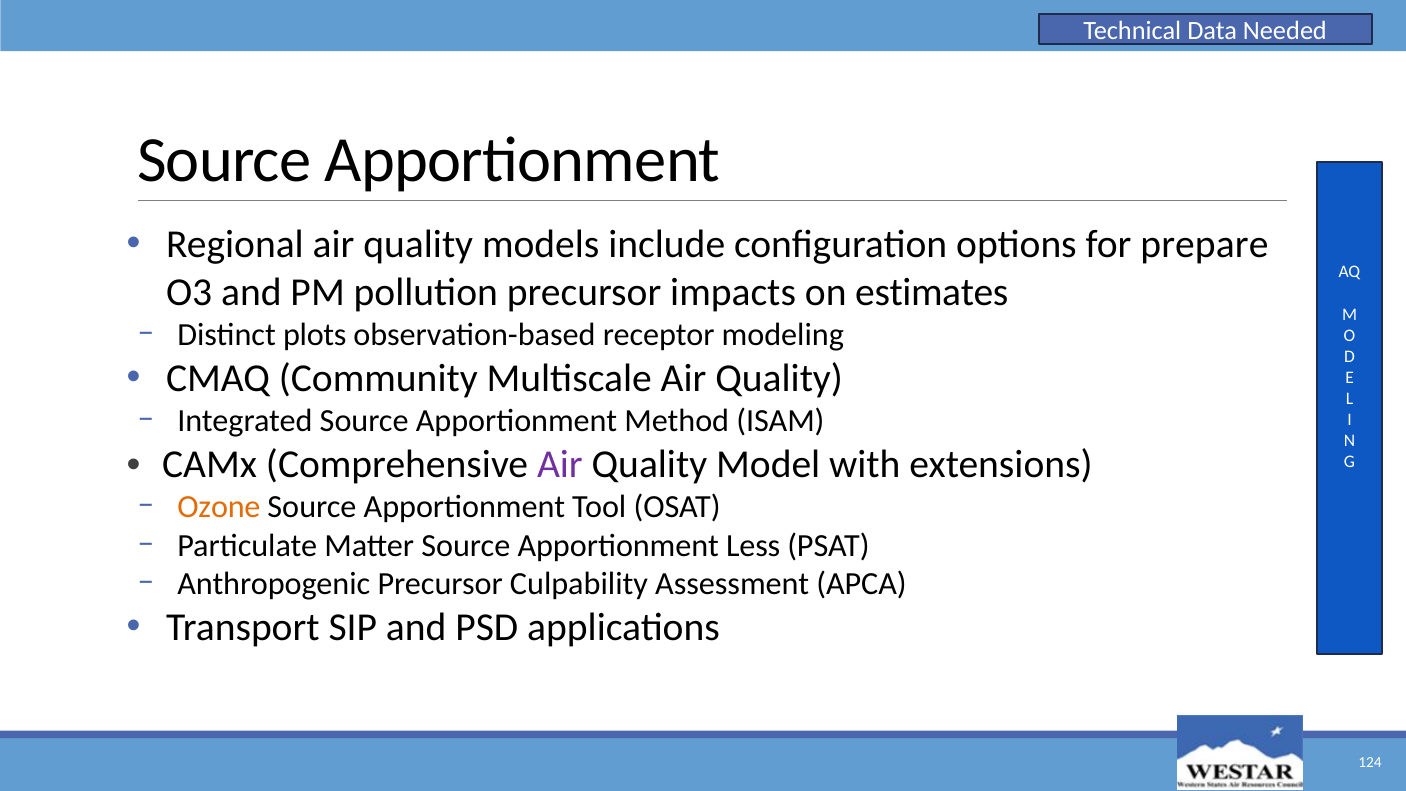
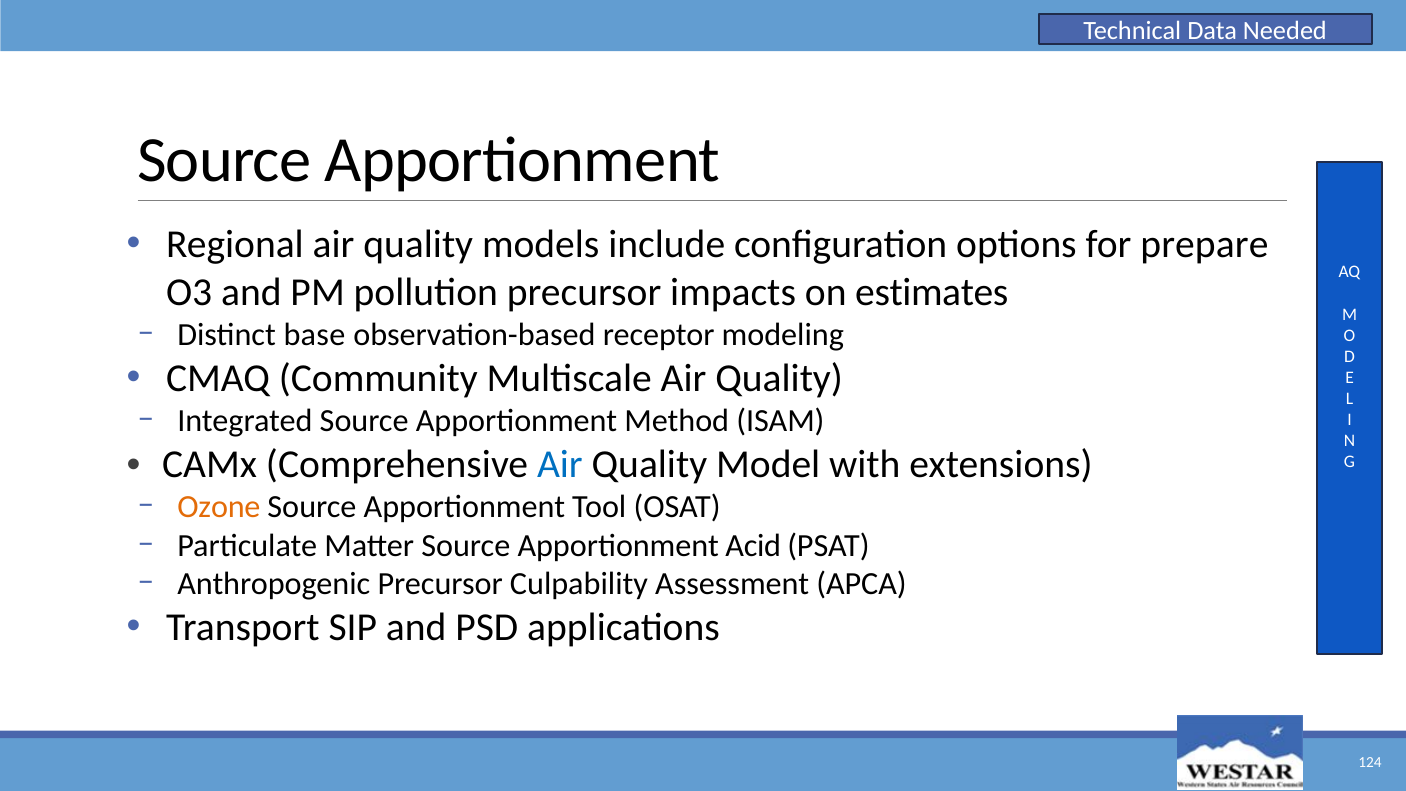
plots: plots -> base
Air at (560, 464) colour: purple -> blue
Less: Less -> Acid
